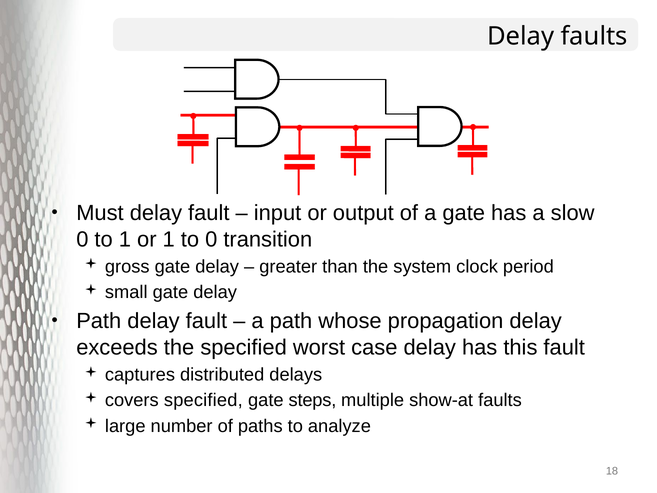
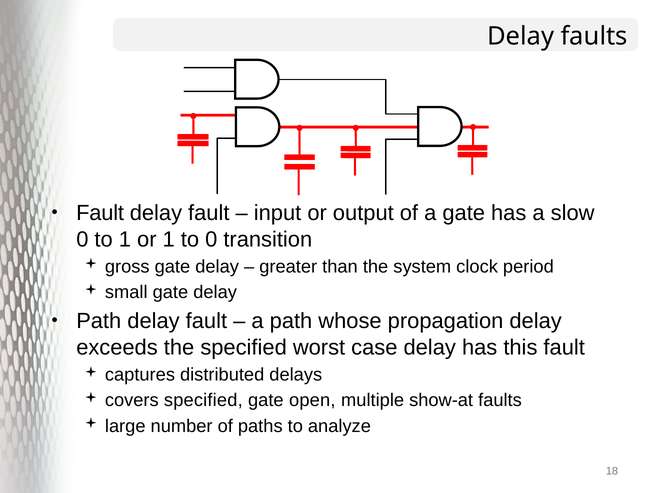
Must at (100, 213): Must -> Fault
steps: steps -> open
